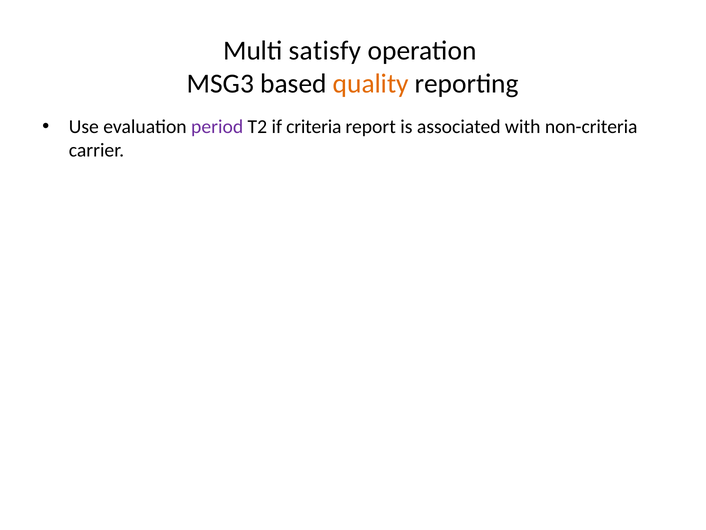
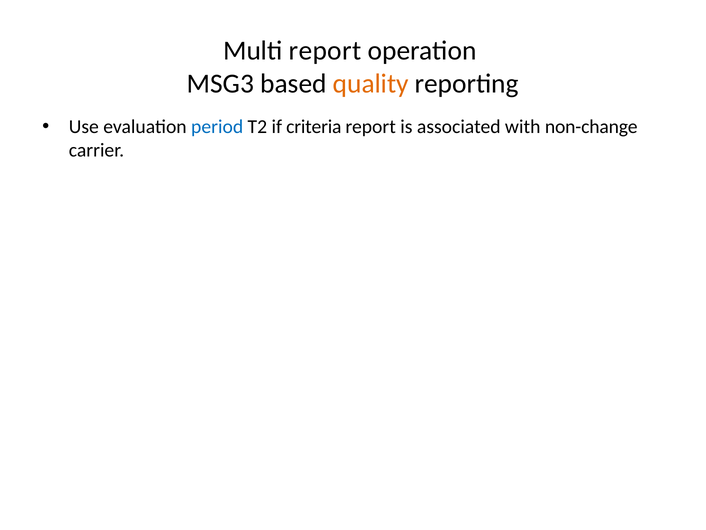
Multi satisfy: satisfy -> report
period colour: purple -> blue
non-criteria: non-criteria -> non-change
